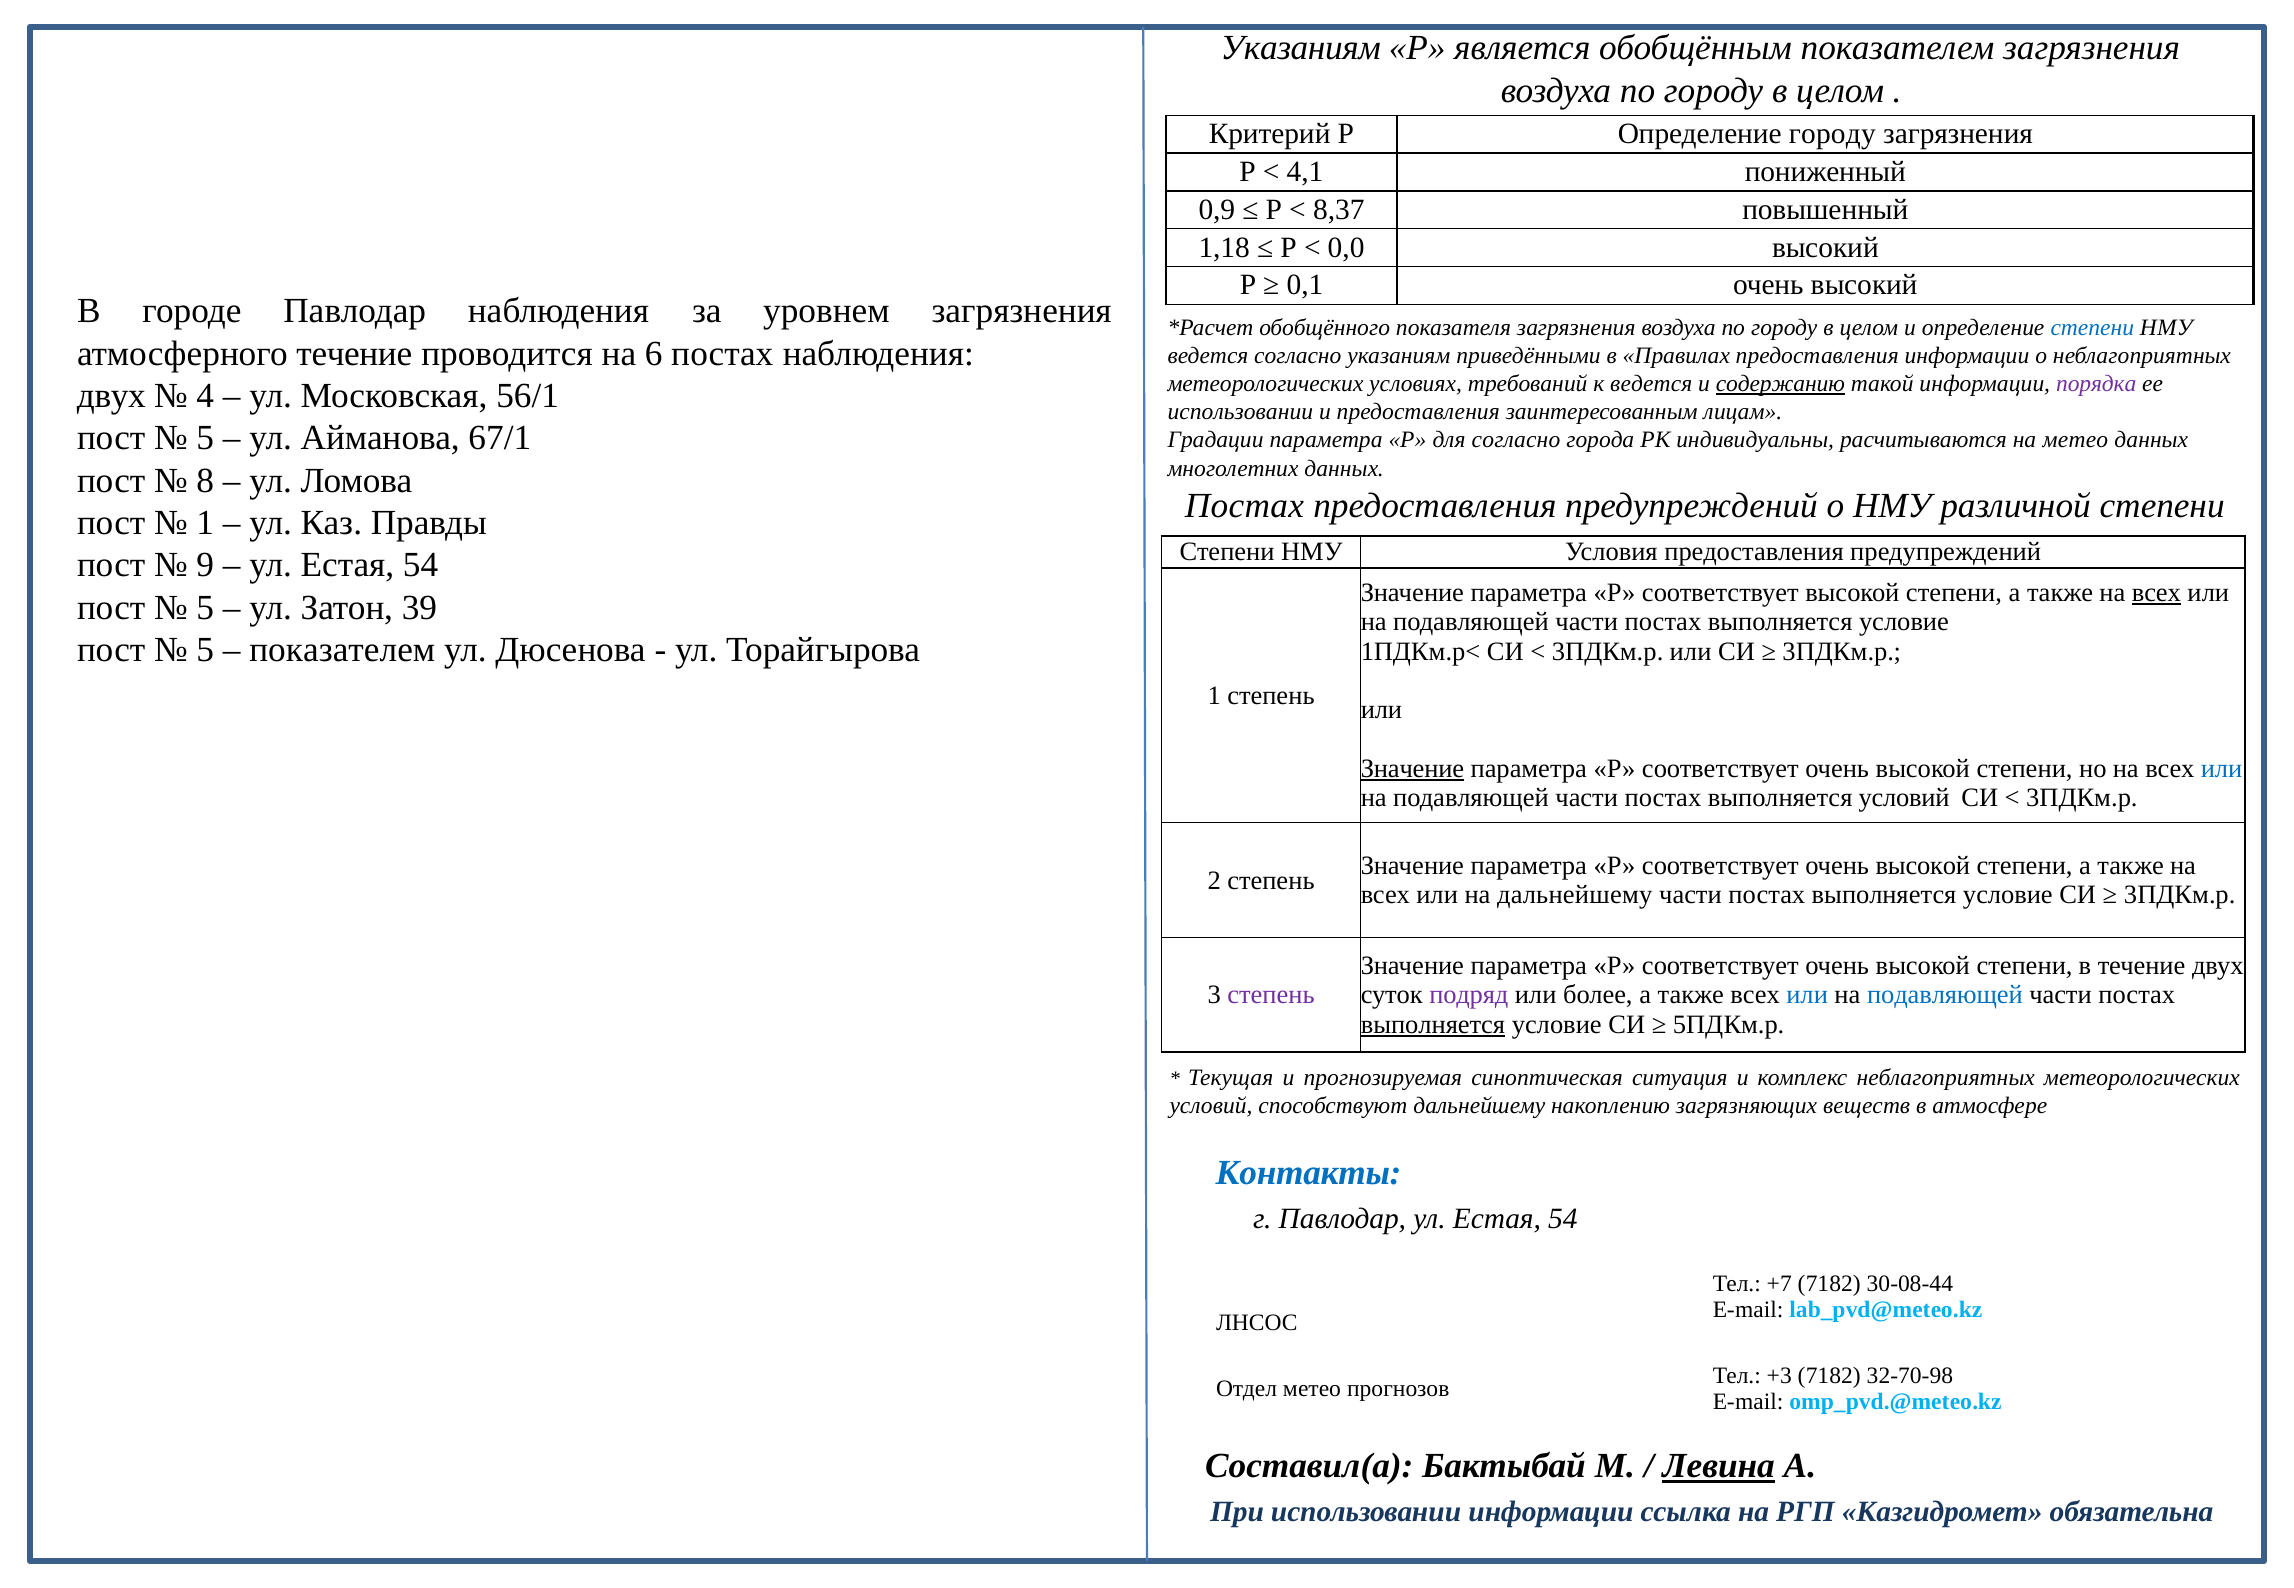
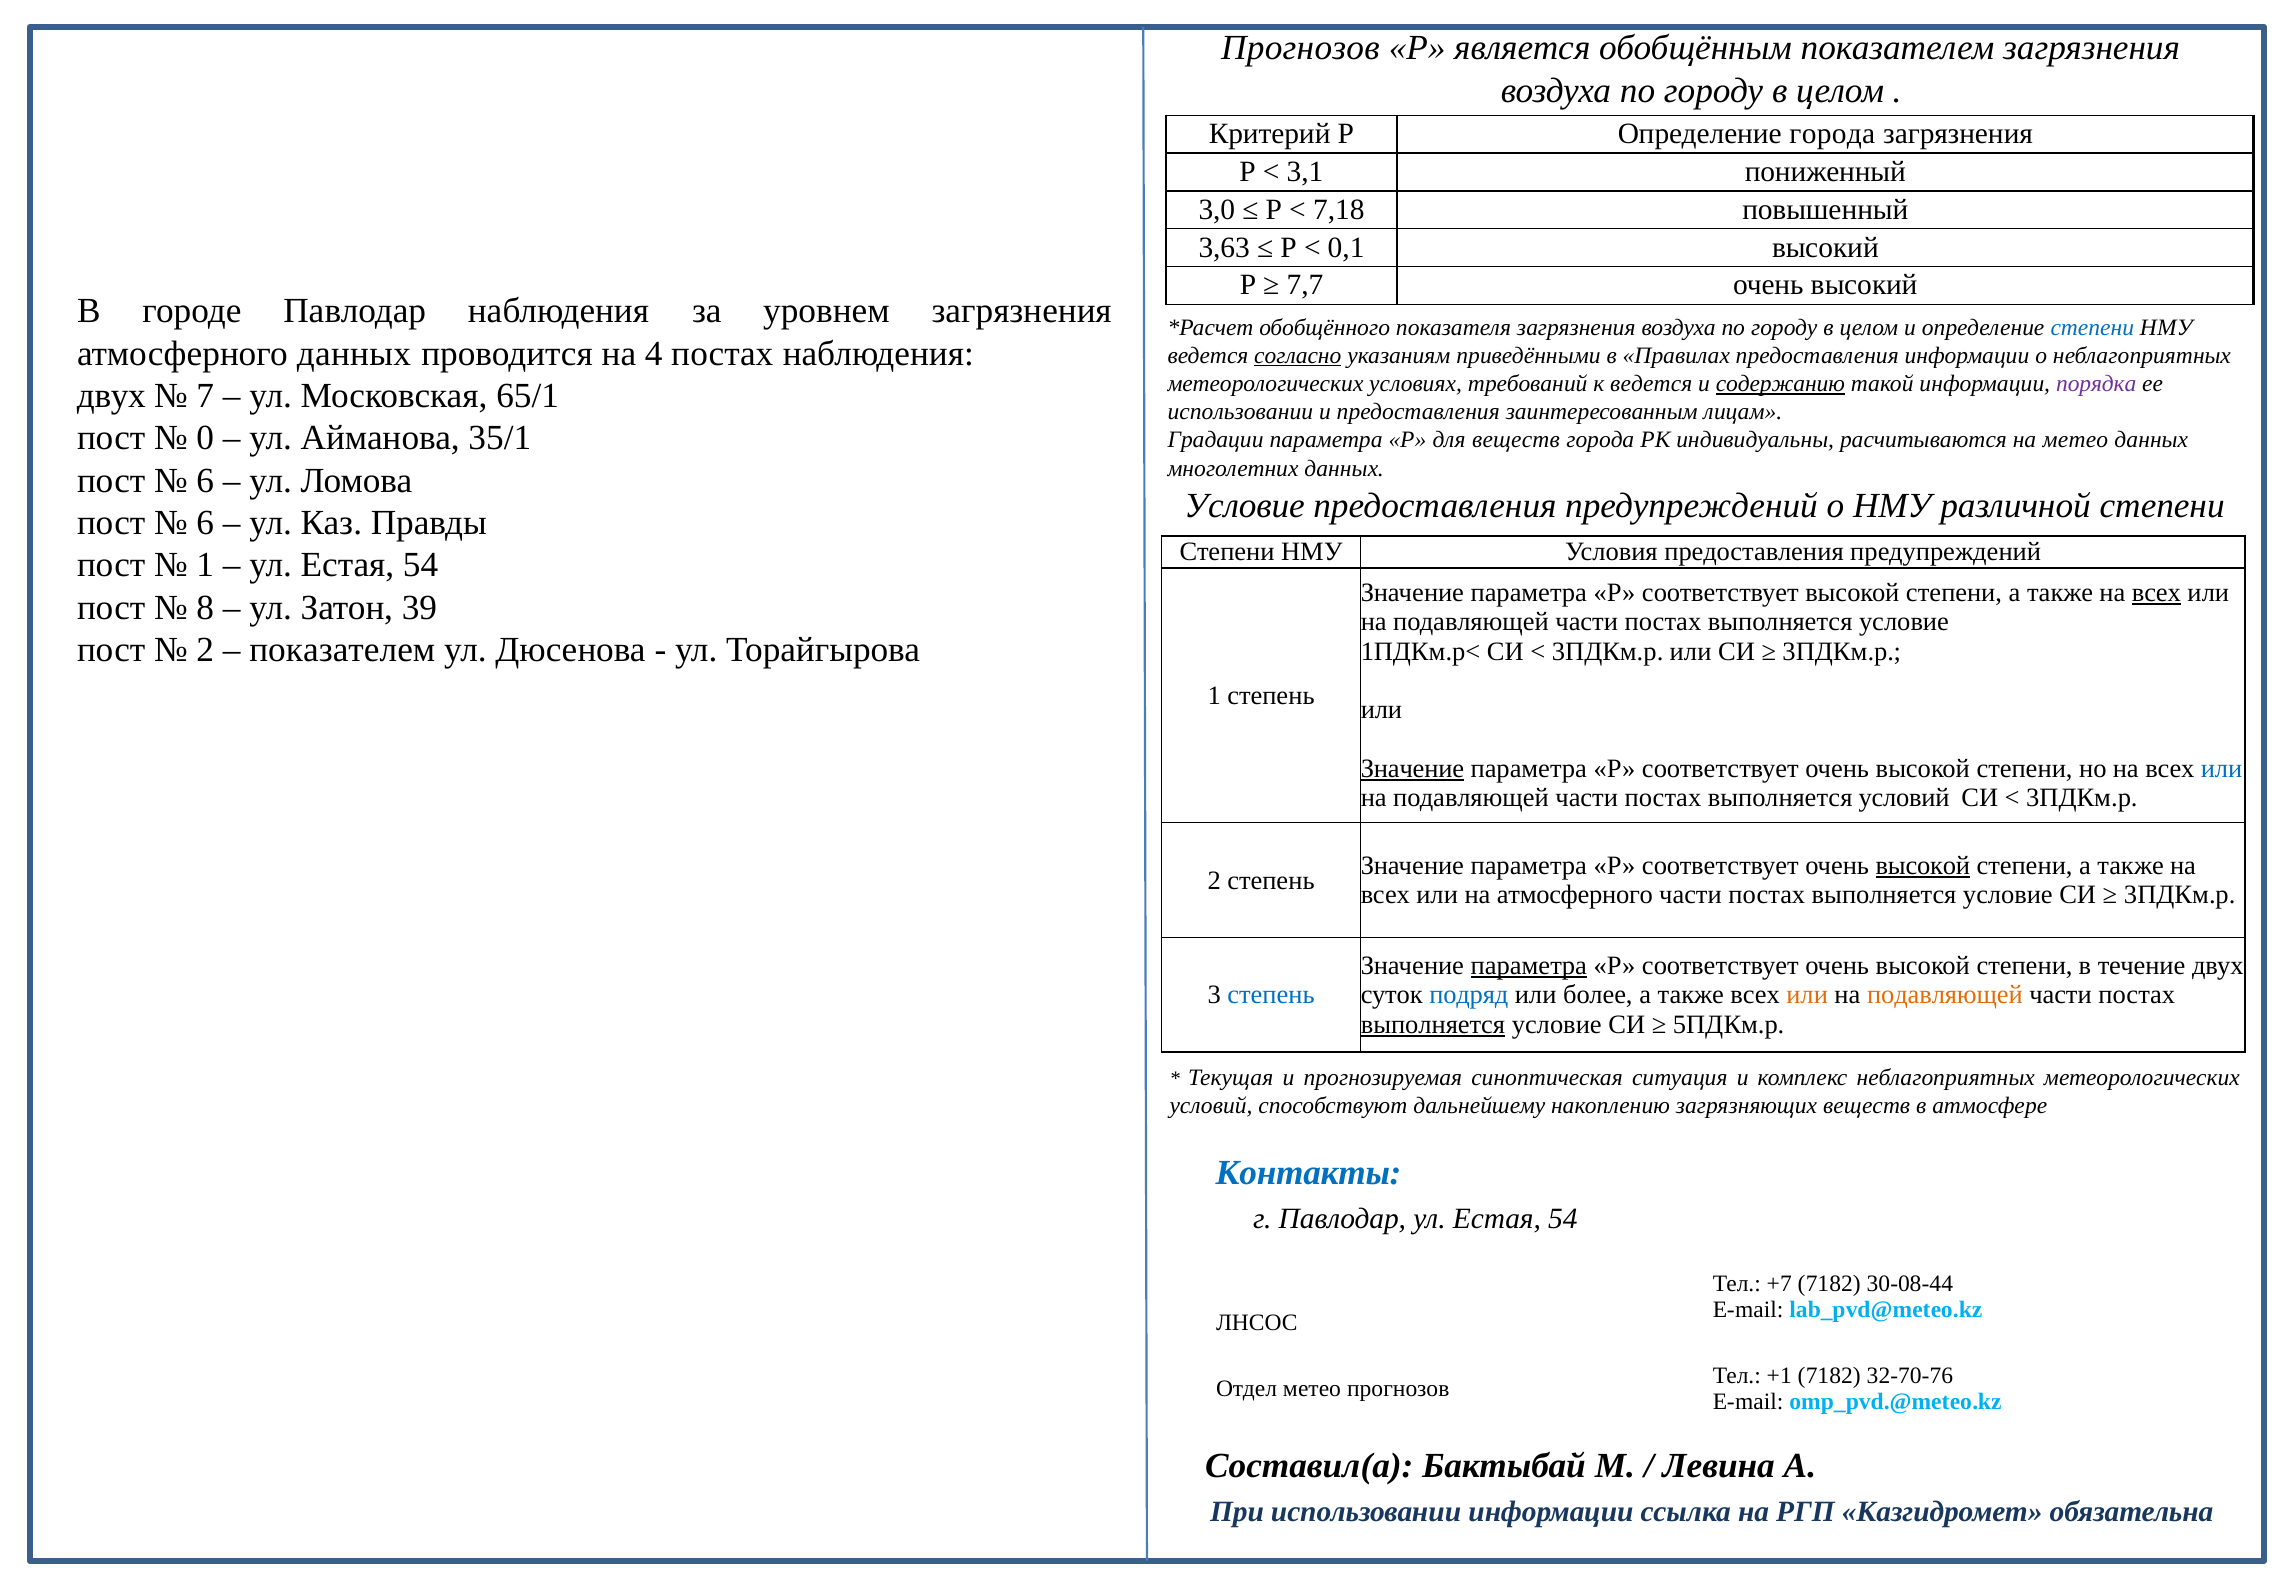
Указаниям at (1301, 48): Указаниям -> Прогнозов
Определение городу: городу -> города
4,1: 4,1 -> 3,1
0,9: 0,9 -> 3,0
8,37: 8,37 -> 7,18
1,18: 1,18 -> 3,63
0,0: 0,0 -> 0,1
0,1: 0,1 -> 7,7
атмосферного течение: течение -> данных
6: 6 -> 4
согласно at (1298, 356) underline: none -> present
4: 4 -> 7
56/1: 56/1 -> 65/1
5 at (205, 438): 5 -> 0
67/1: 67/1 -> 35/1
для согласно: согласно -> веществ
8 at (205, 480): 8 -> 6
Постах at (1244, 506): Постах -> Условие
1 at (205, 523): 1 -> 6
9 at (205, 565): 9 -> 1
5 at (205, 608): 5 -> 8
5 at (205, 650): 5 -> 2
высокой at (1923, 866) underline: none -> present
на дальнейшему: дальнейшему -> атмосферного
параметра at (1529, 966) underline: none -> present
степень at (1271, 995) colour: purple -> blue
подряд colour: purple -> blue
или at (1807, 995) colour: blue -> orange
подавляющей at (1945, 995) colour: blue -> orange
+3: +3 -> +1
32-70-98: 32-70-98 -> 32-70-76
Левина underline: present -> none
